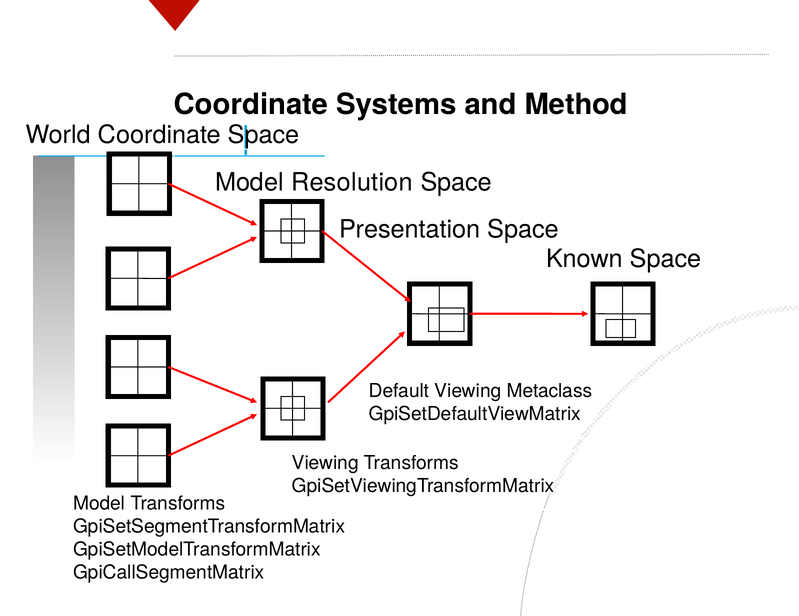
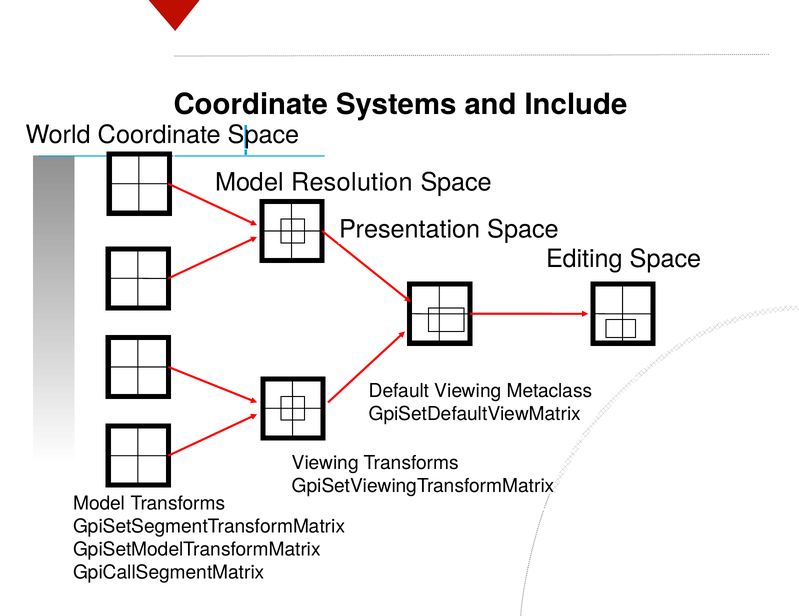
Method: Method -> Include
Known: Known -> Editing
